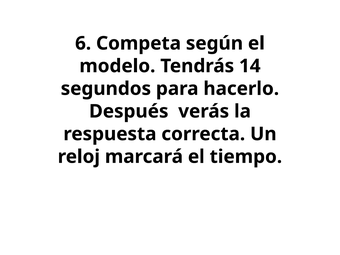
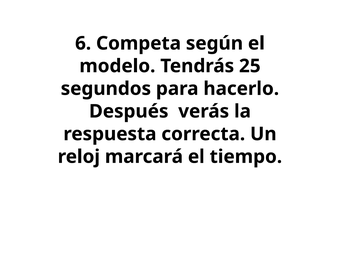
14: 14 -> 25
